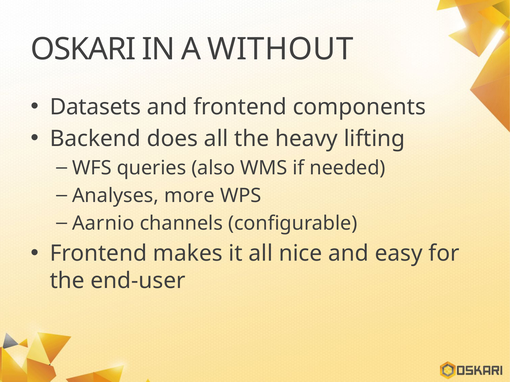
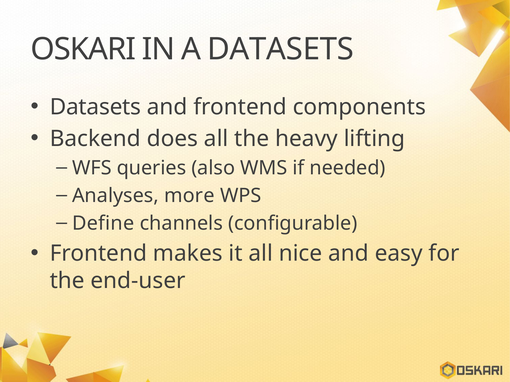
A WITHOUT: WITHOUT -> DATASETS
Aarnio: Aarnio -> Define
